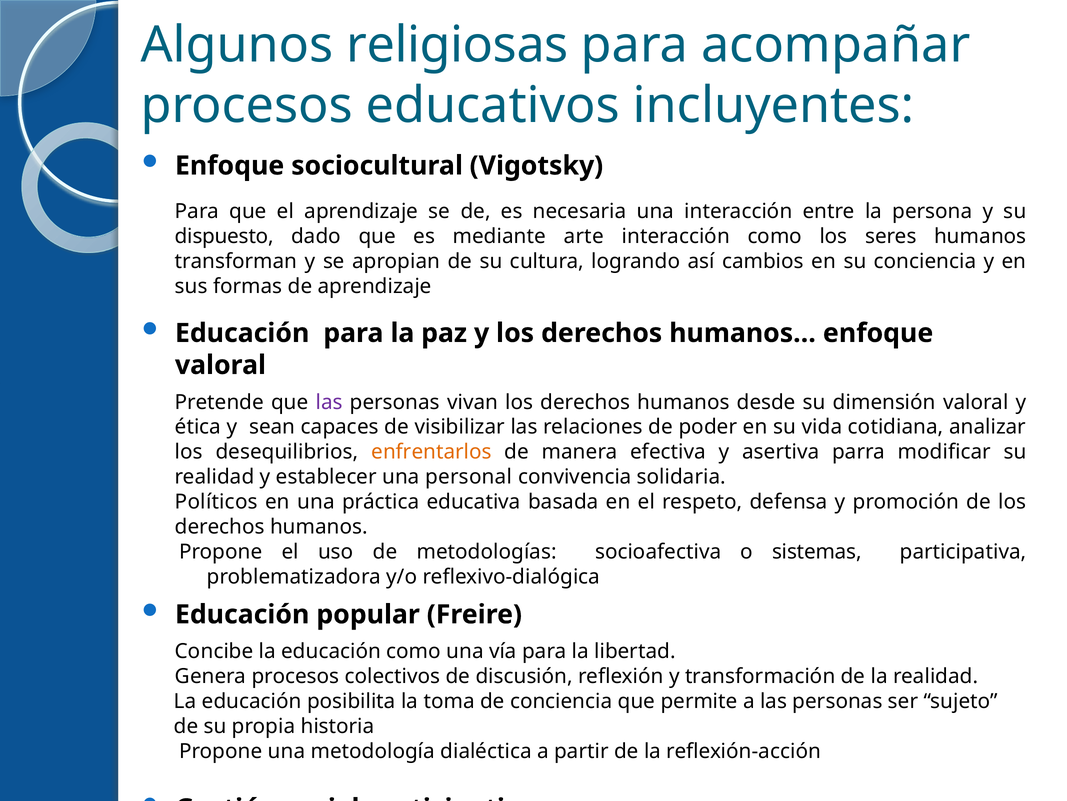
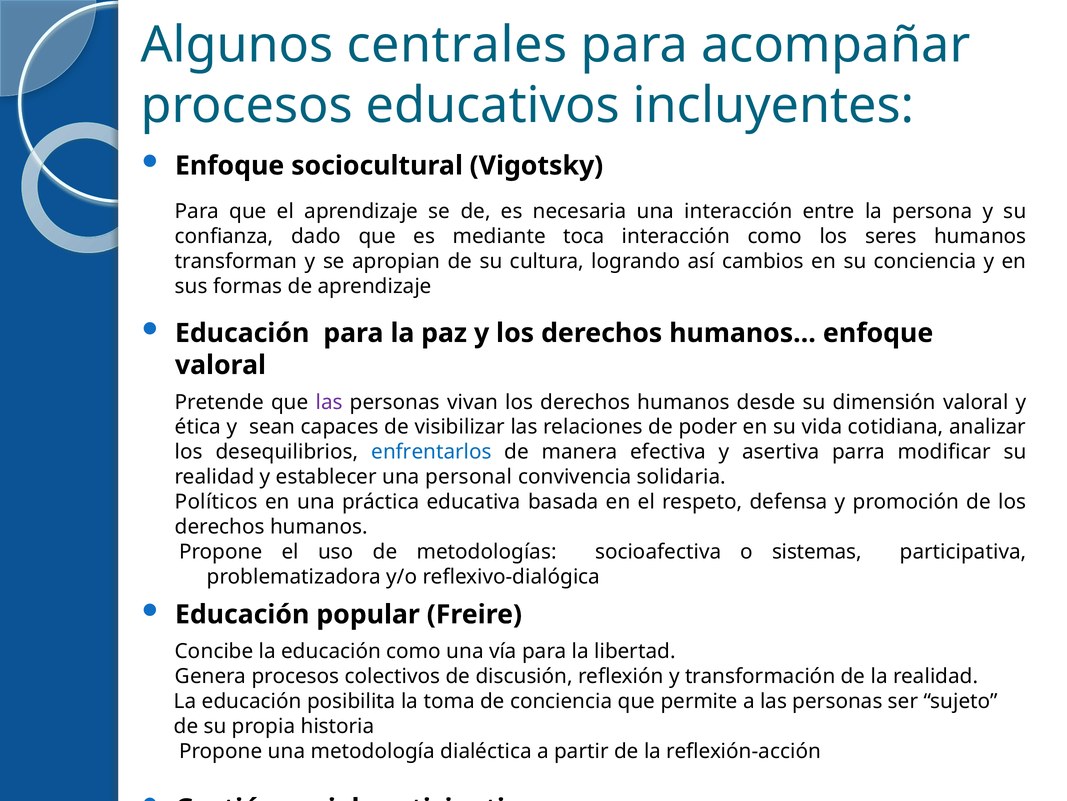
religiosas: religiosas -> centrales
dispuesto: dispuesto -> confianza
arte: arte -> toca
enfrentarlos colour: orange -> blue
